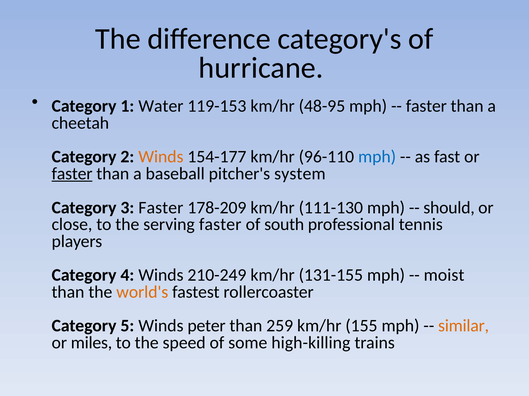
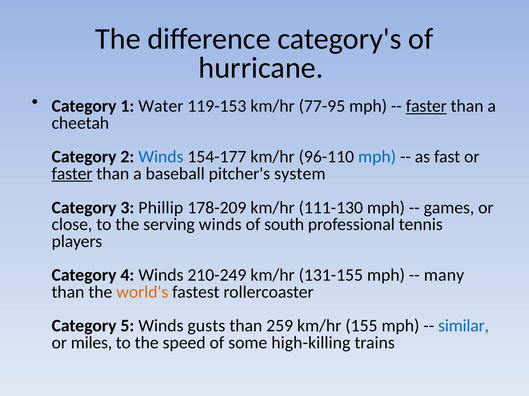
48-95: 48-95 -> 77-95
faster at (426, 106) underline: none -> present
Winds at (161, 157) colour: orange -> blue
3 Faster: Faster -> Phillip
should: should -> games
serving faster: faster -> winds
moist: moist -> many
peter: peter -> gusts
similar colour: orange -> blue
